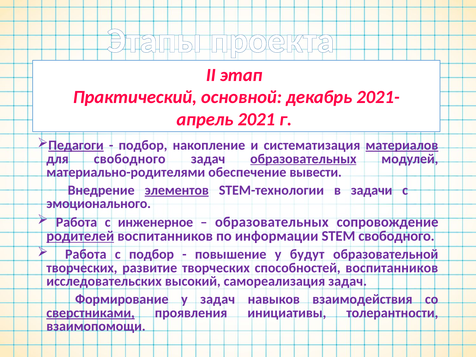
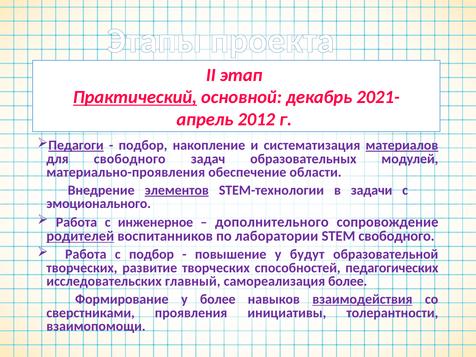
Практический underline: none -> present
2021: 2021 -> 2012
образовательных at (303, 159) underline: present -> none
материально-родителями: материально-родителями -> материально-проявления
вывести: вывести -> области
образовательных at (272, 222): образовательных -> дополнительного
информации: информации -> лаборатории
способностей воспитанников: воспитанников -> педагогических
высокий: высокий -> главный
самореализация задач: задач -> более
у задач: задач -> более
взаимодействия underline: none -> present
сверстниками underline: present -> none
